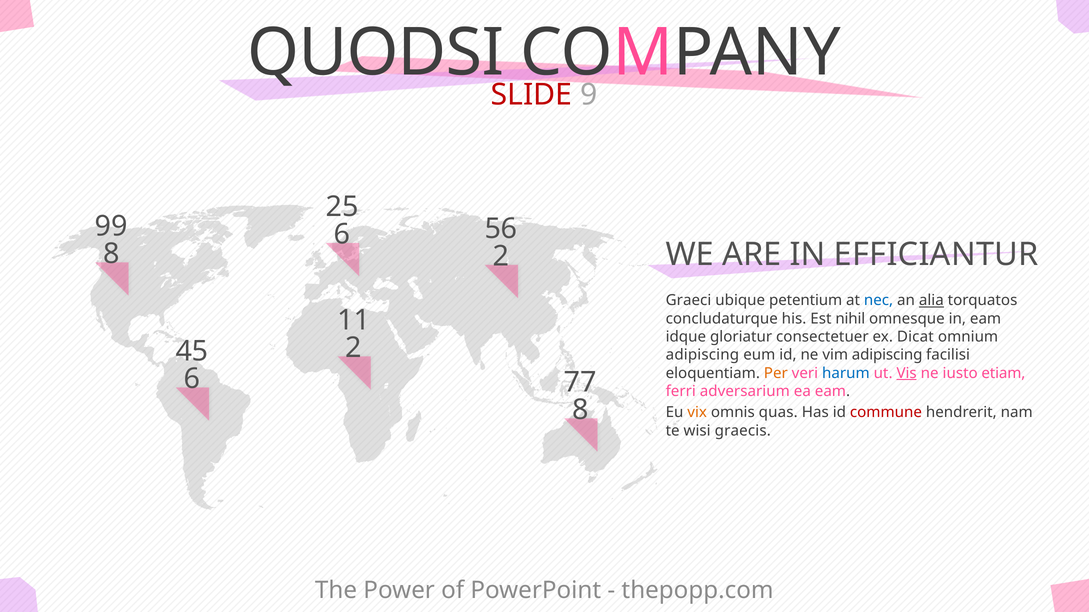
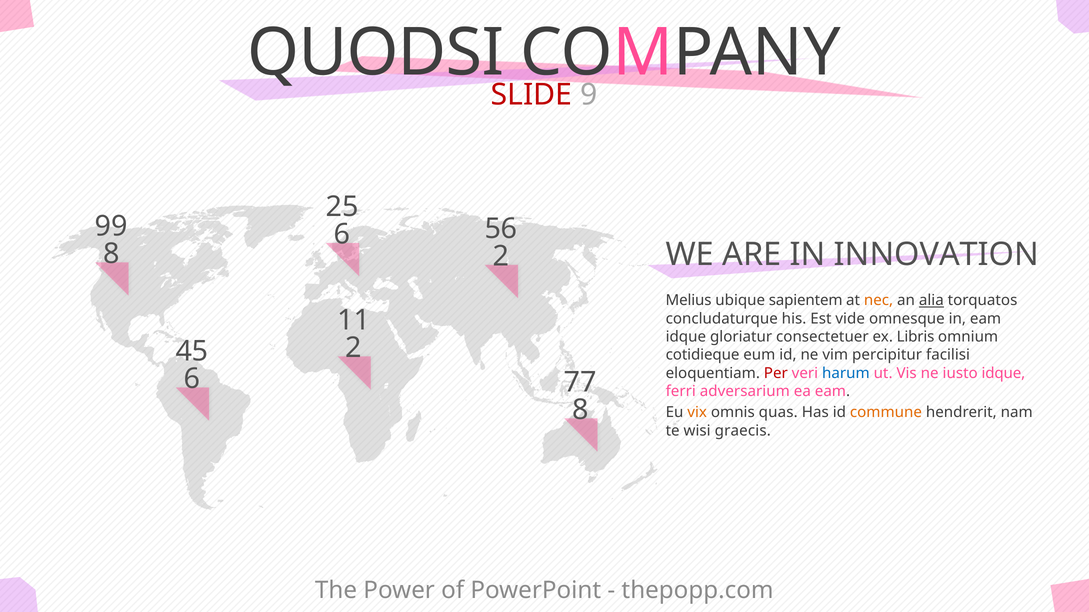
EFFICIANTUR: EFFICIANTUR -> INNOVATION
Graeci: Graeci -> Melius
petentium: petentium -> sapientem
nec colour: blue -> orange
nihil: nihil -> vide
Dicat: Dicat -> Libris
adipiscing at (702, 355): adipiscing -> cotidieque
vim adipiscing: adipiscing -> percipitur
Per colour: orange -> red
Vis underline: present -> none
iusto etiam: etiam -> idque
commune colour: red -> orange
